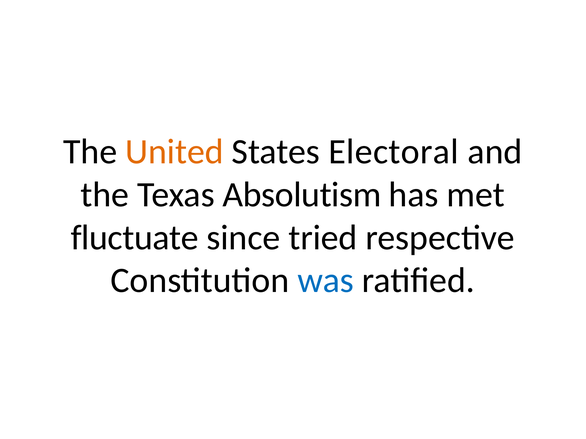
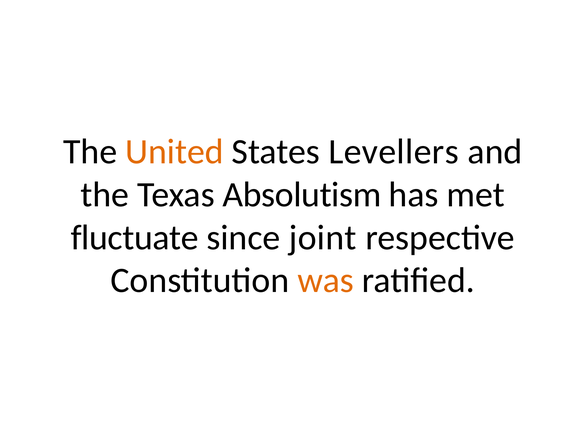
Electoral: Electoral -> Levellers
tried: tried -> joint
was colour: blue -> orange
